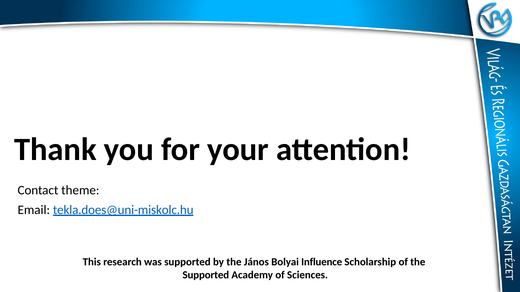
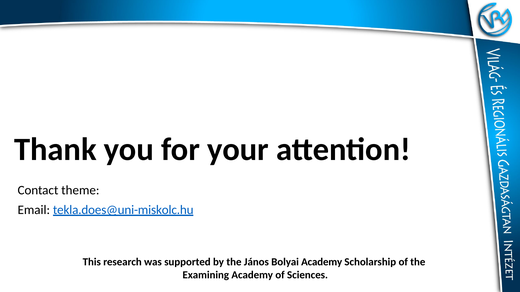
Bolyai Influence: Influence -> Academy
Supported at (206, 275): Supported -> Examining
